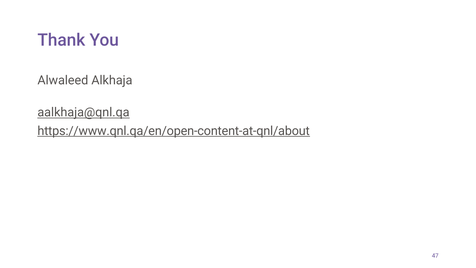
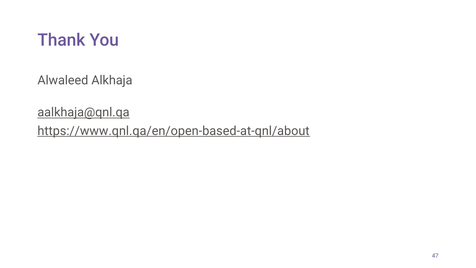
https://www.qnl.qa/en/open-content-at-qnl/about: https://www.qnl.qa/en/open-content-at-qnl/about -> https://www.qnl.qa/en/open-based-at-qnl/about
